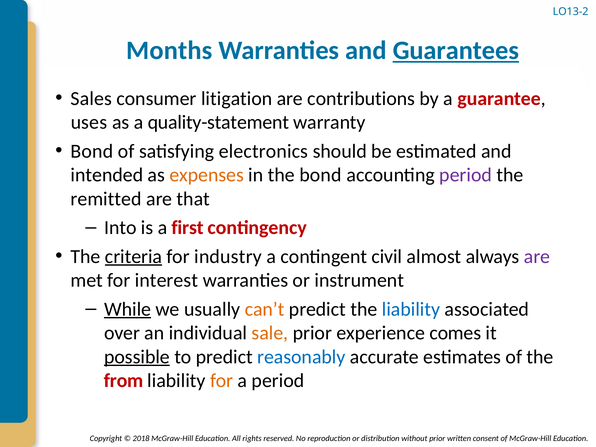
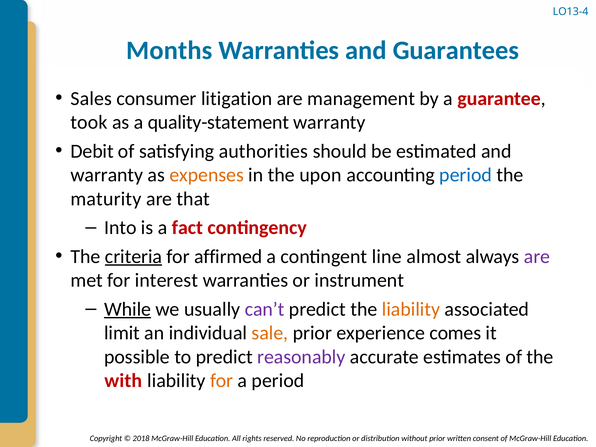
LO13-2: LO13-2 -> LO13-4
Guarantees underline: present -> none
contributions: contributions -> management
uses: uses -> took
Bond at (92, 151): Bond -> Debit
electronics: electronics -> authorities
intended at (107, 175): intended -> warranty
the bond: bond -> upon
period at (466, 175) colour: purple -> blue
remitted: remitted -> maturity
first: first -> fact
industry: industry -> affirmed
civil: civil -> line
can’t colour: orange -> purple
liability at (411, 309) colour: blue -> orange
over: over -> limit
possible underline: present -> none
reasonably colour: blue -> purple
from: from -> with
